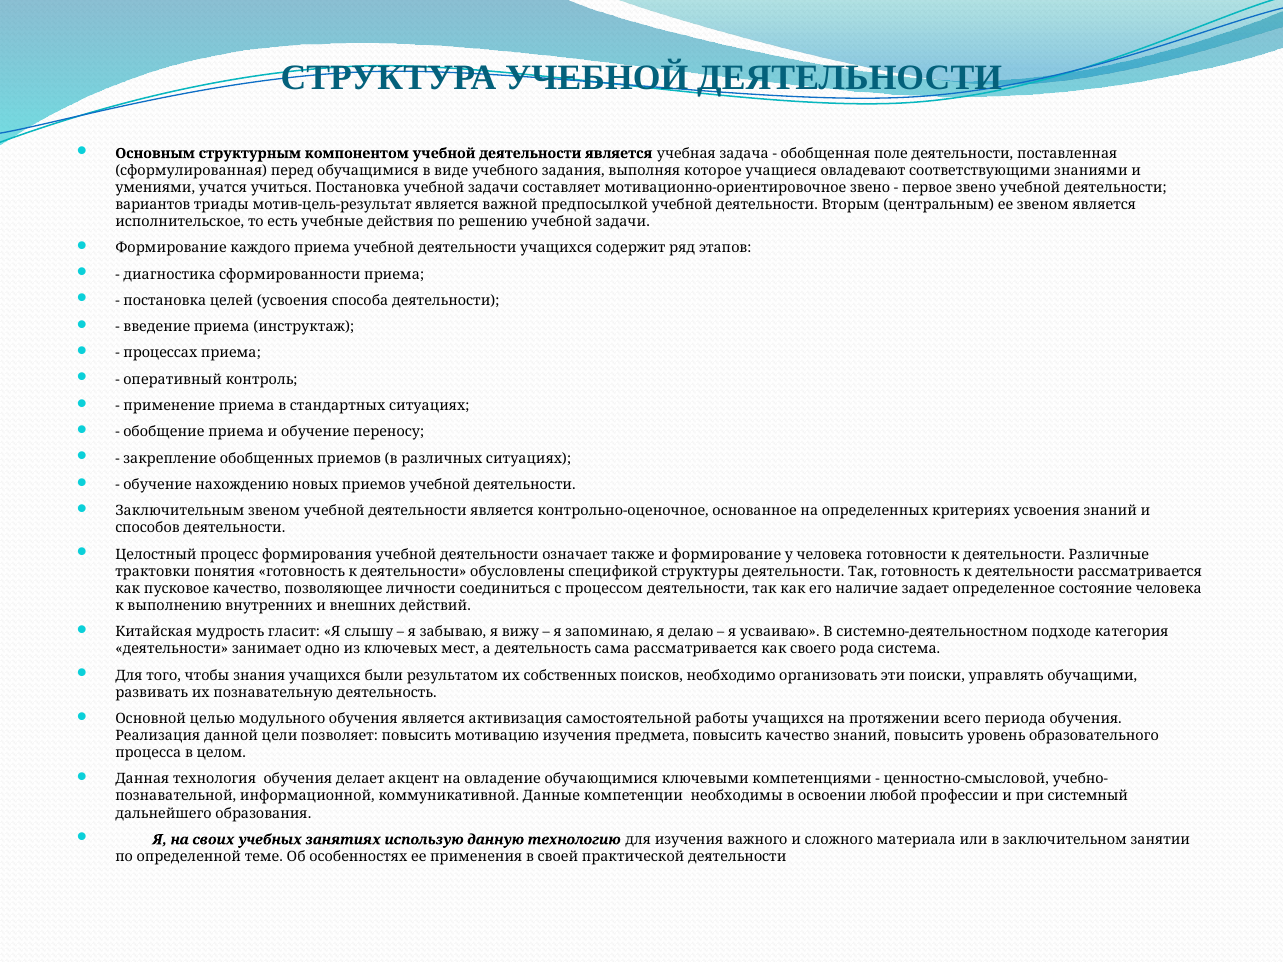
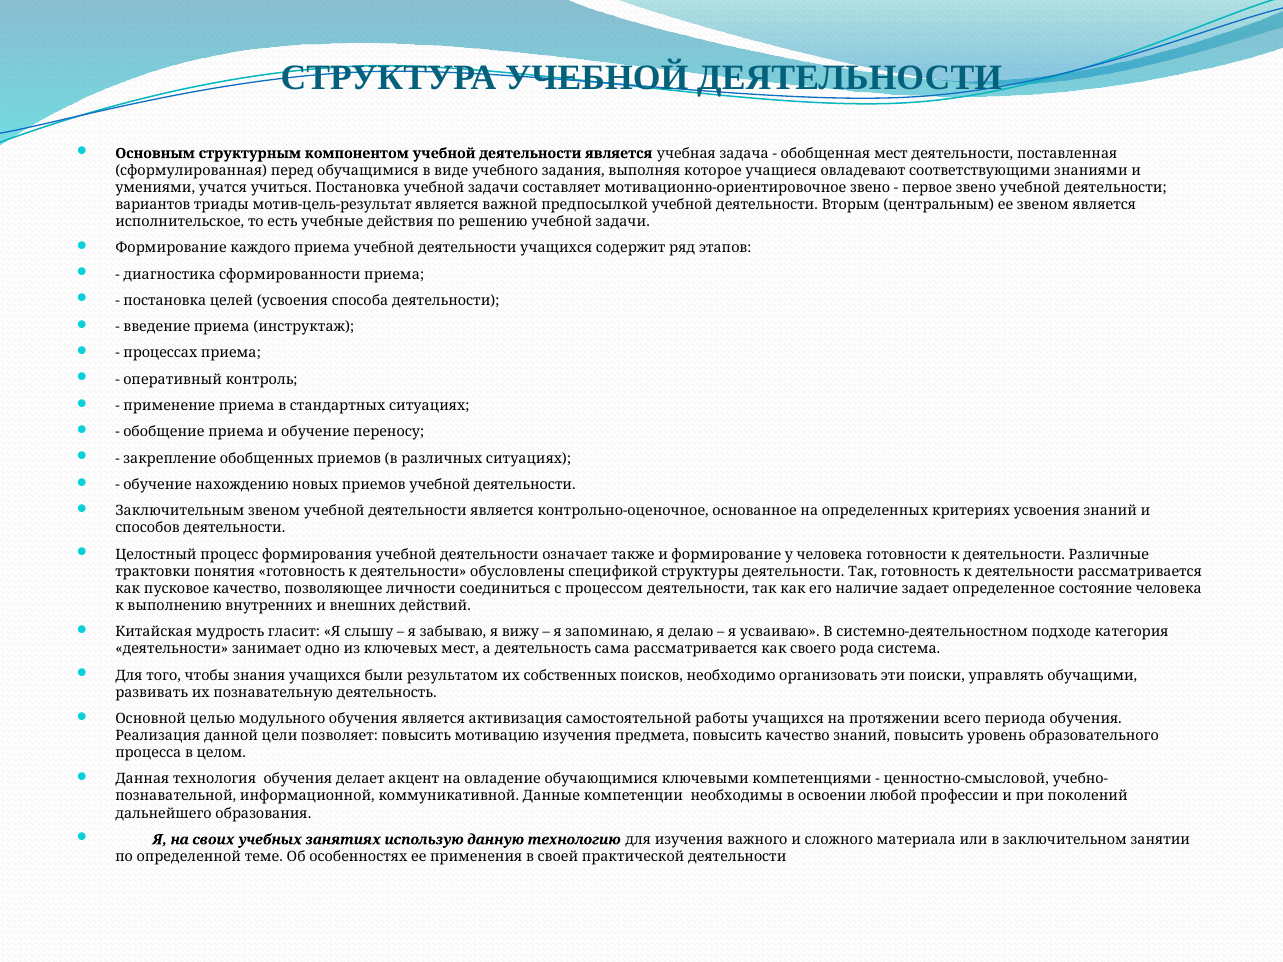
обобщенная поле: поле -> мест
системный: системный -> поколений
